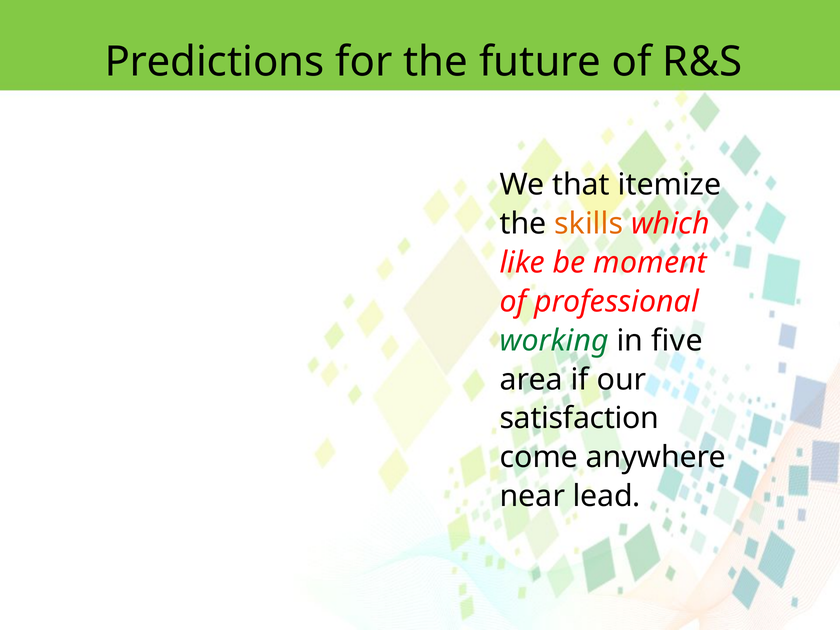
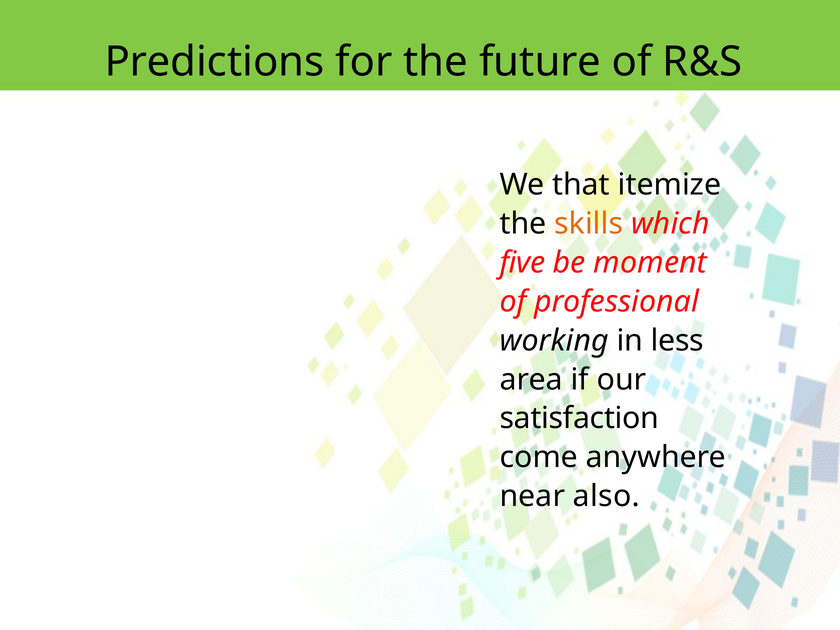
like: like -> five
working colour: green -> black
five: five -> less
lead: lead -> also
